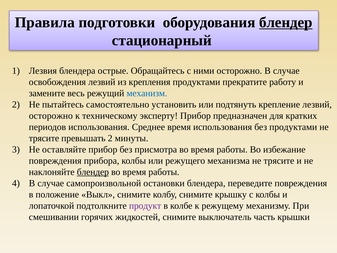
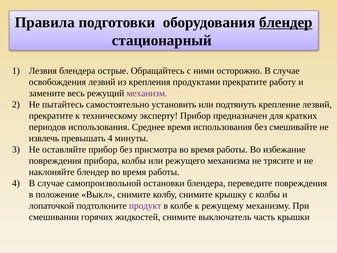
механизм colour: blue -> purple
осторожно at (51, 116): осторожно -> прекратите
без продуктами: продуктами -> смешивайте
трясите at (44, 138): трясите -> извлечь
превышать 2: 2 -> 4
блендер at (93, 172) underline: present -> none
